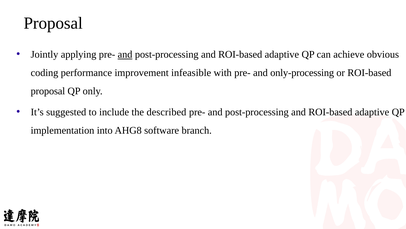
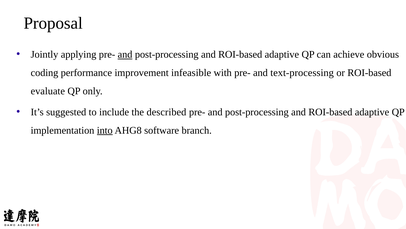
only-processing: only-processing -> text-processing
proposal at (48, 91): proposal -> evaluate
into underline: none -> present
